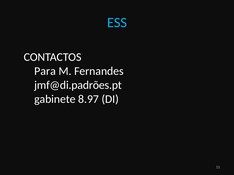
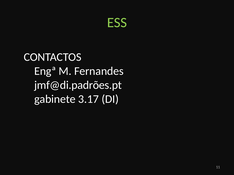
ESS colour: light blue -> light green
Para: Para -> Engª
8.97: 8.97 -> 3.17
